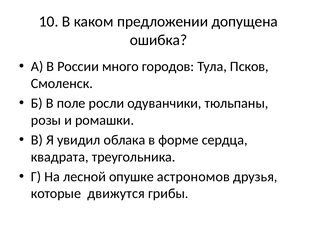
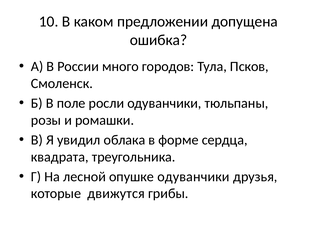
опушке астрономов: астрономов -> одуванчики
